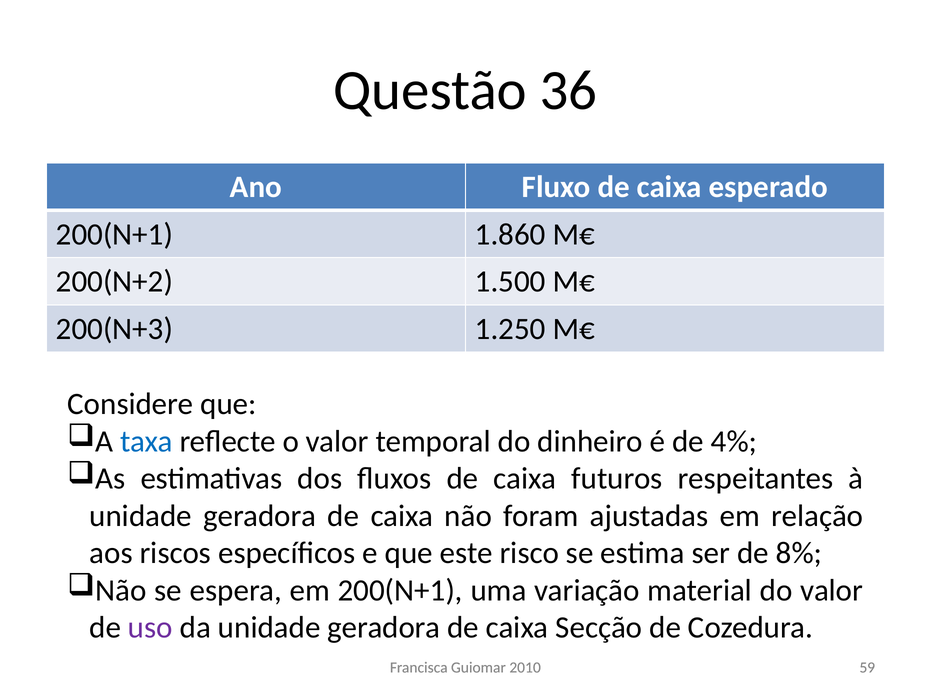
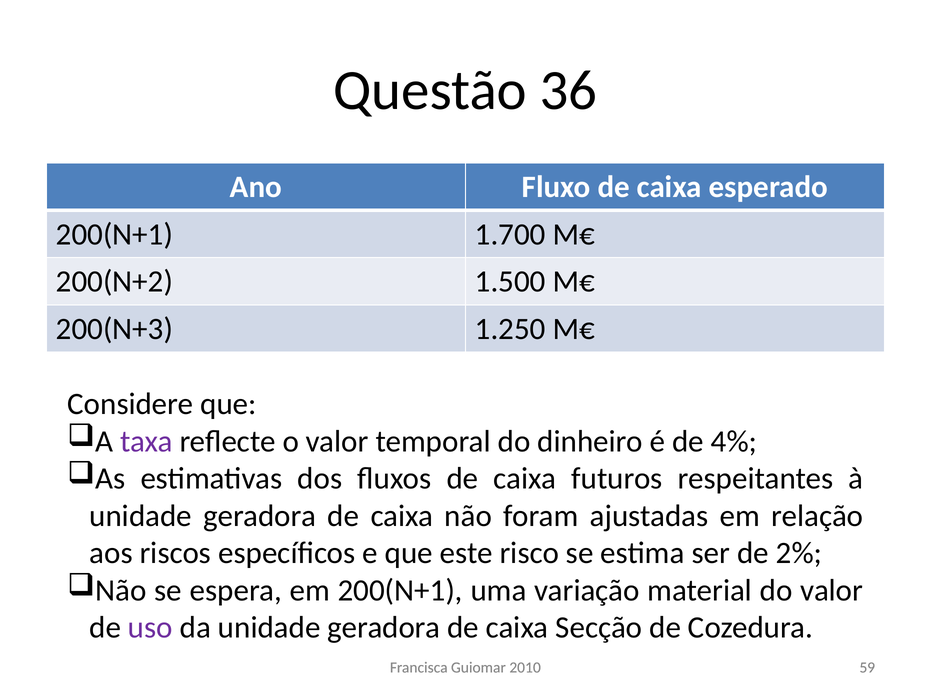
1.860: 1.860 -> 1.700
taxa colour: blue -> purple
8%: 8% -> 2%
